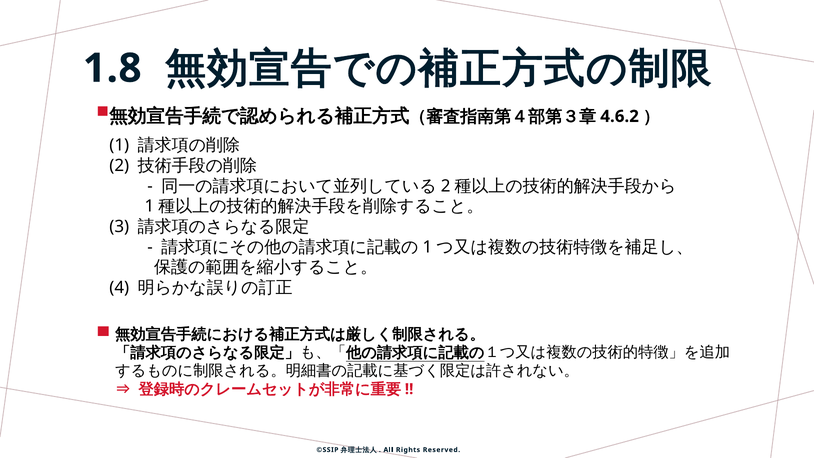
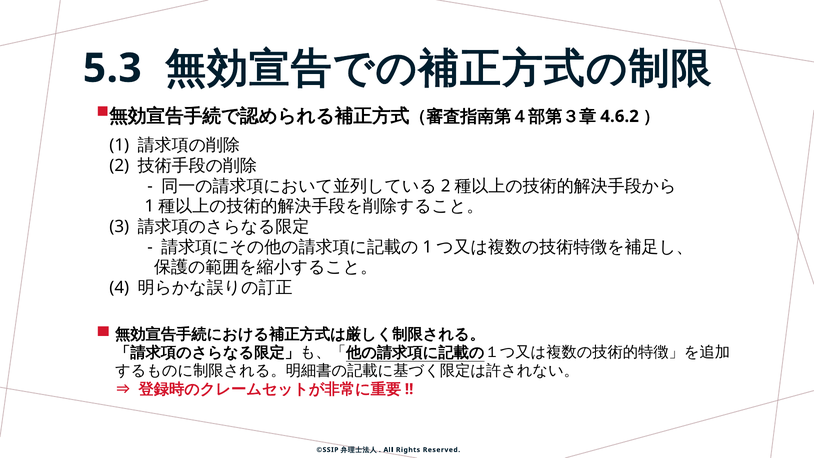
1.8: 1.8 -> 5.3
